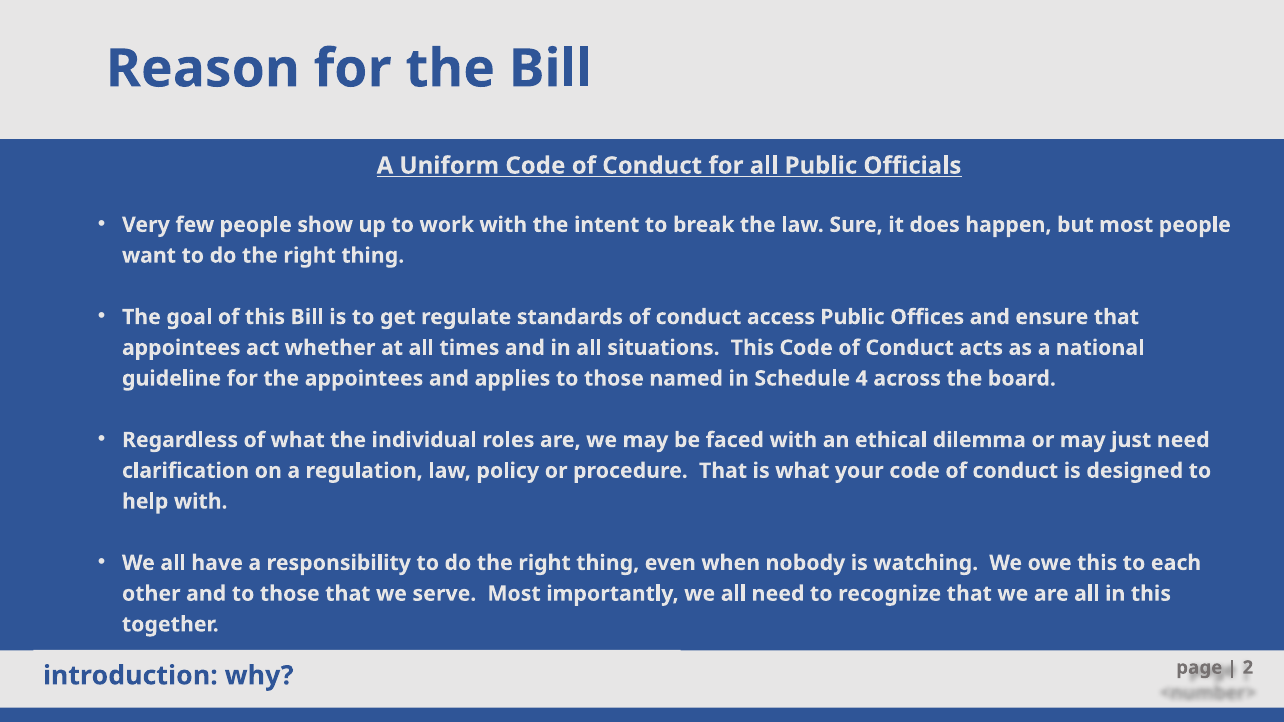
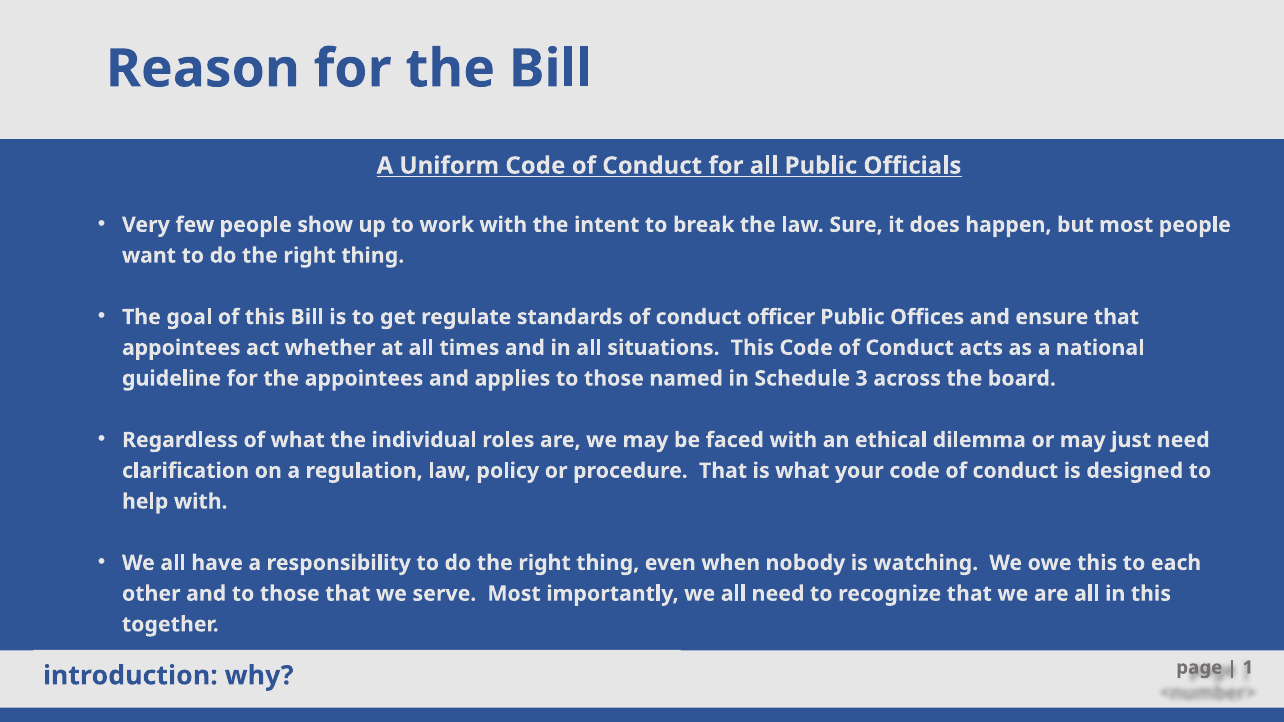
access: access -> officer
4: 4 -> 3
2: 2 -> 1
